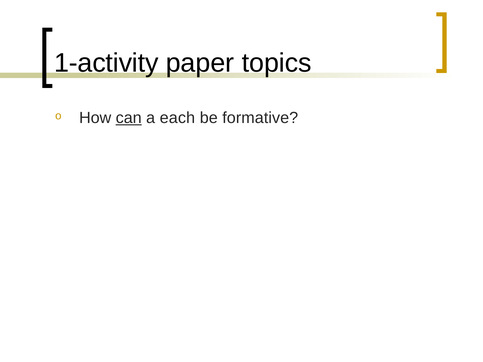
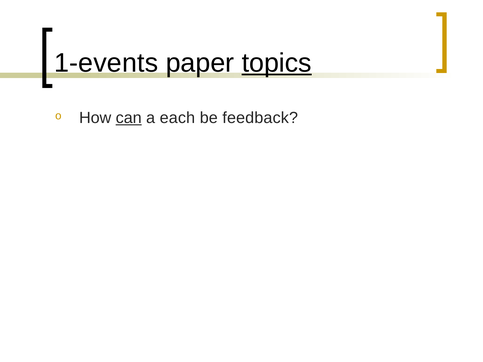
1-activity: 1-activity -> 1-events
topics underline: none -> present
formative: formative -> feedback
